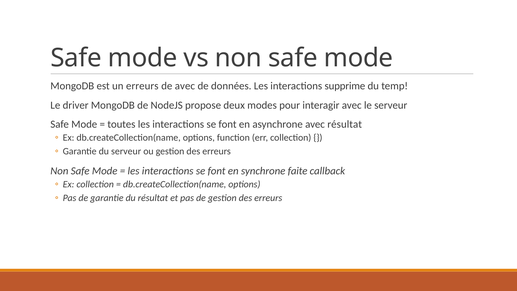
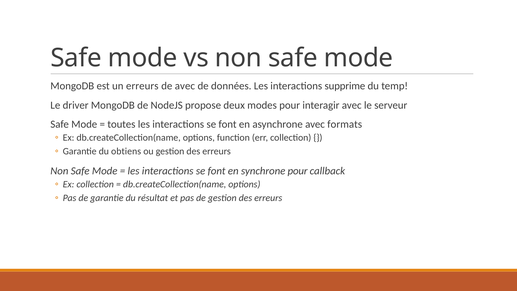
avec résultat: résultat -> formats
du serveur: serveur -> obtiens
synchrone faite: faite -> pour
